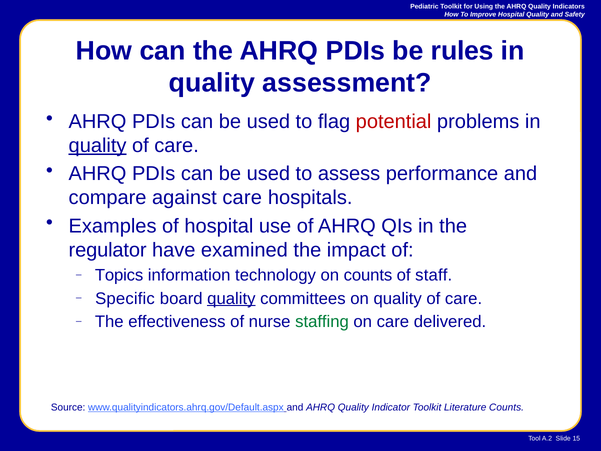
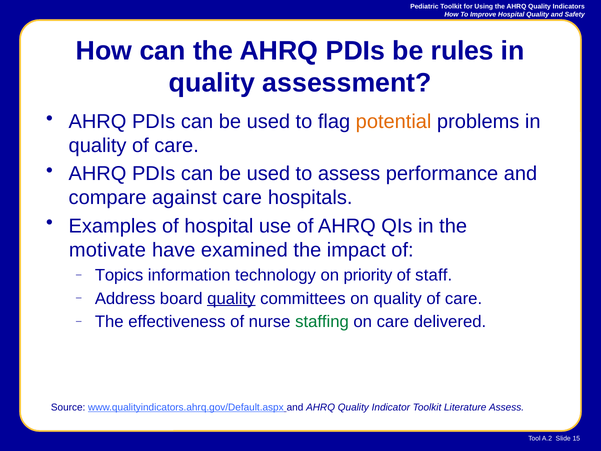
potential colour: red -> orange
quality at (98, 146) underline: present -> none
regulator: regulator -> motivate
on counts: counts -> priority
Specific: Specific -> Address
Literature Counts: Counts -> Assess
